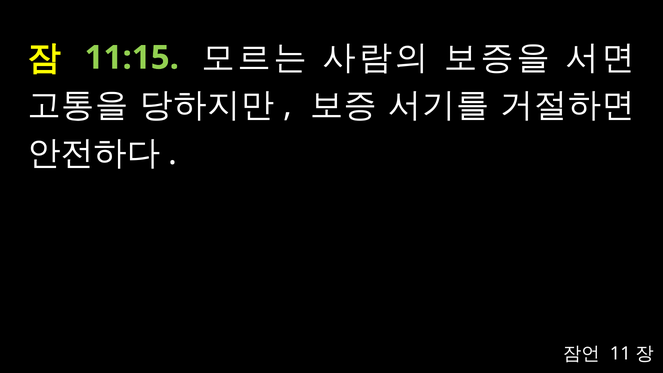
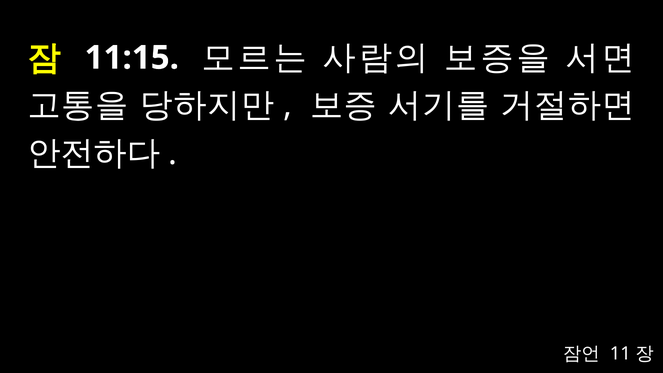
11:15 colour: light green -> white
